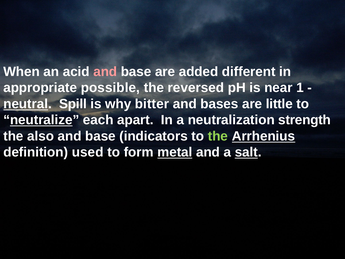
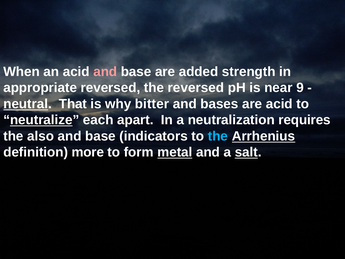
different: different -> strength
appropriate possible: possible -> reversed
1: 1 -> 9
Spill: Spill -> That
are little: little -> acid
strength: strength -> requires
the at (218, 136) colour: light green -> light blue
used: used -> more
